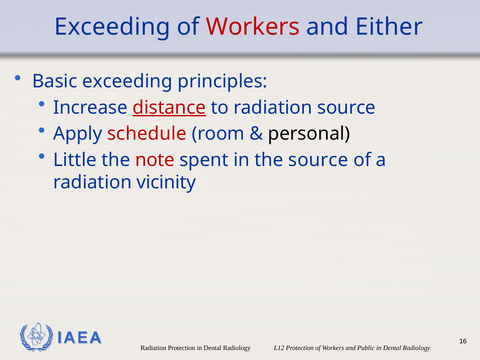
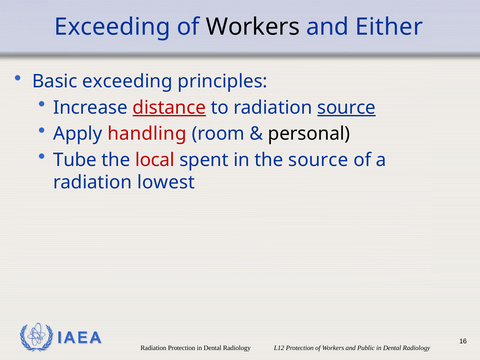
Workers at (253, 27) colour: red -> black
source at (347, 108) underline: none -> present
schedule: schedule -> handling
Little: Little -> Tube
note: note -> local
vicinity: vicinity -> lowest
